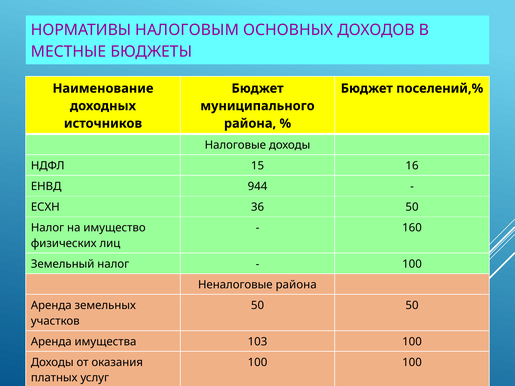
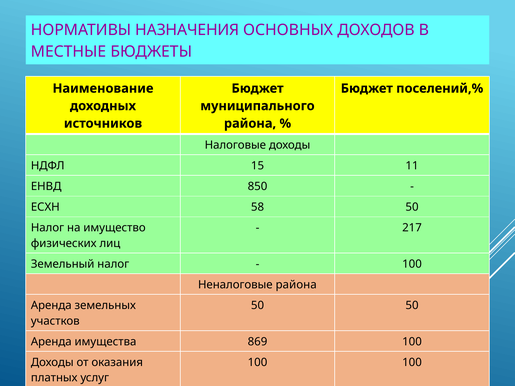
НАЛОГОВЫМ: НАЛОГОВЫМ -> НАЗНАЧЕНИЯ
16: 16 -> 11
944: 944 -> 850
36: 36 -> 58
160: 160 -> 217
103: 103 -> 869
